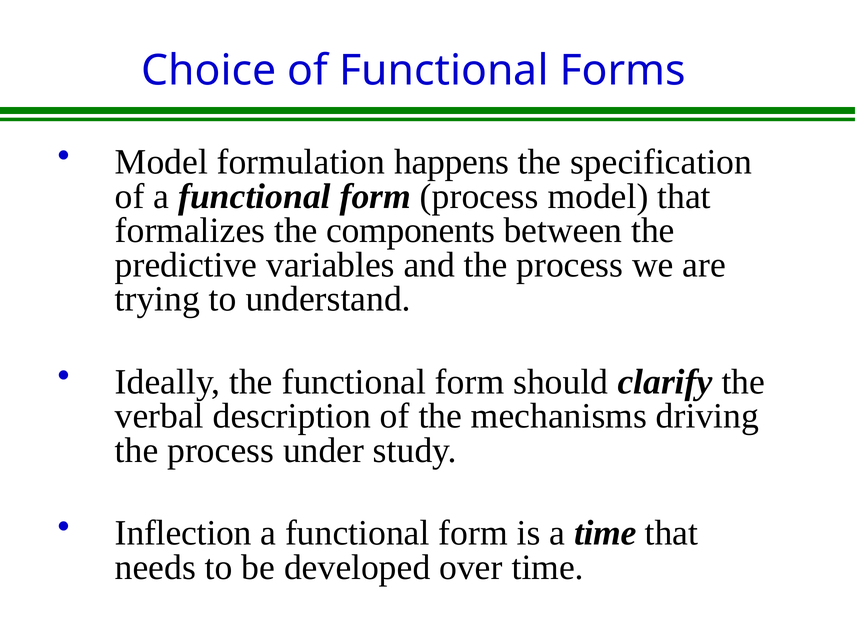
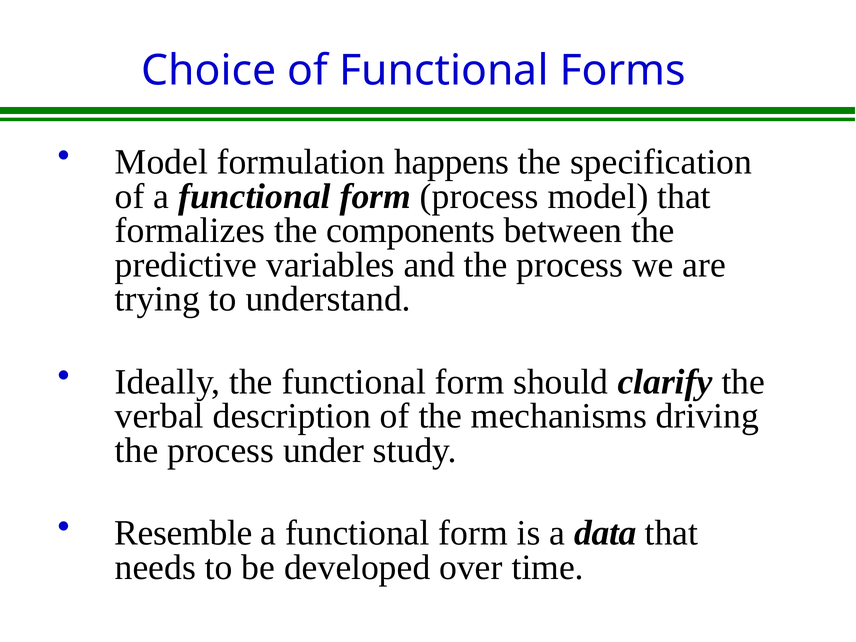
Inflection: Inflection -> Resemble
a time: time -> data
